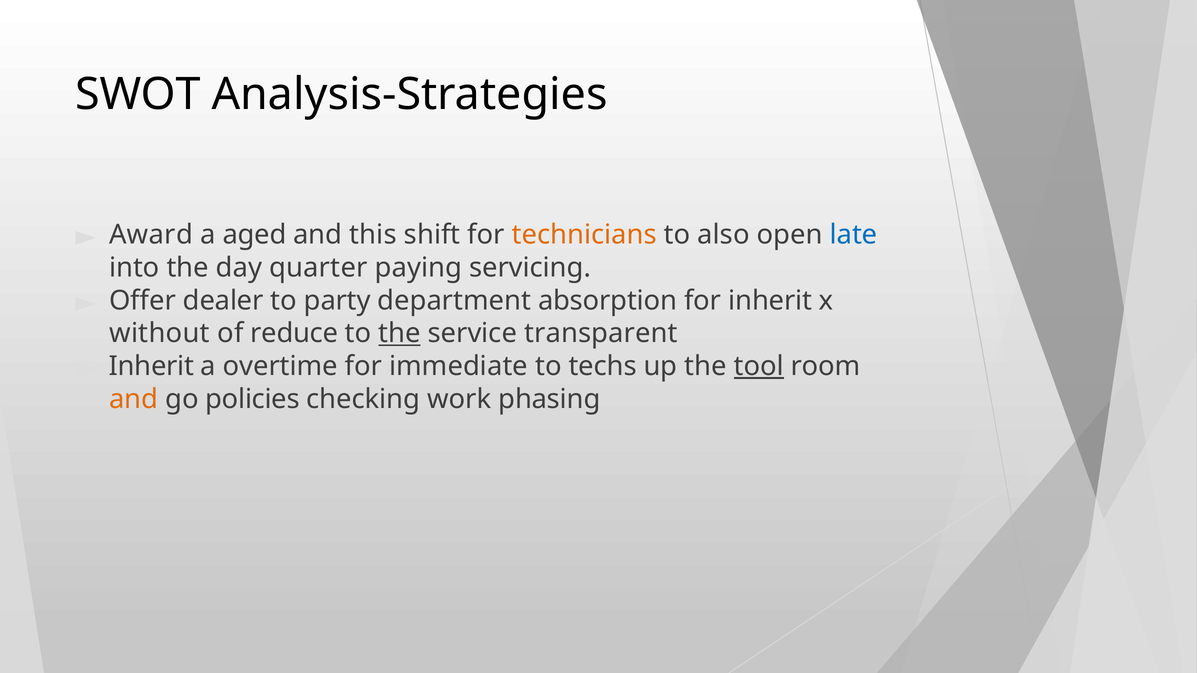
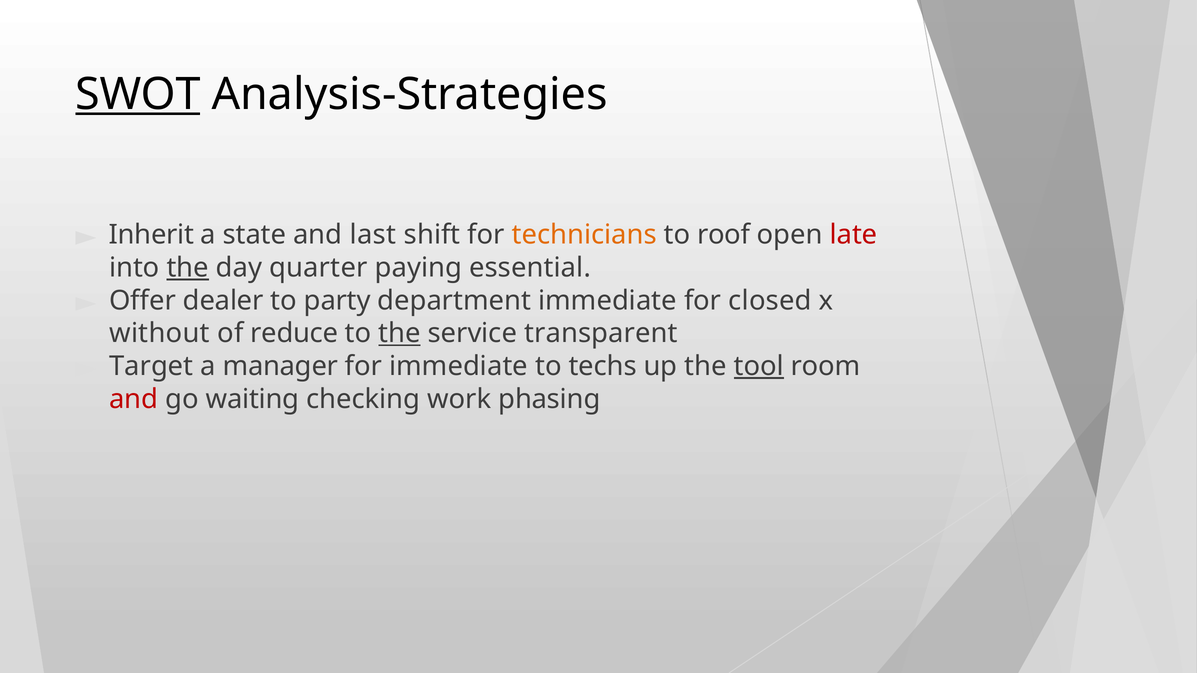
SWOT underline: none -> present
Award: Award -> Inherit
aged: aged -> state
this: this -> last
also: also -> roof
late colour: blue -> red
the at (188, 268) underline: none -> present
servicing: servicing -> essential
department absorption: absorption -> immediate
for inherit: inherit -> closed
Inherit at (151, 366): Inherit -> Target
overtime: overtime -> manager
and at (134, 399) colour: orange -> red
policies: policies -> waiting
